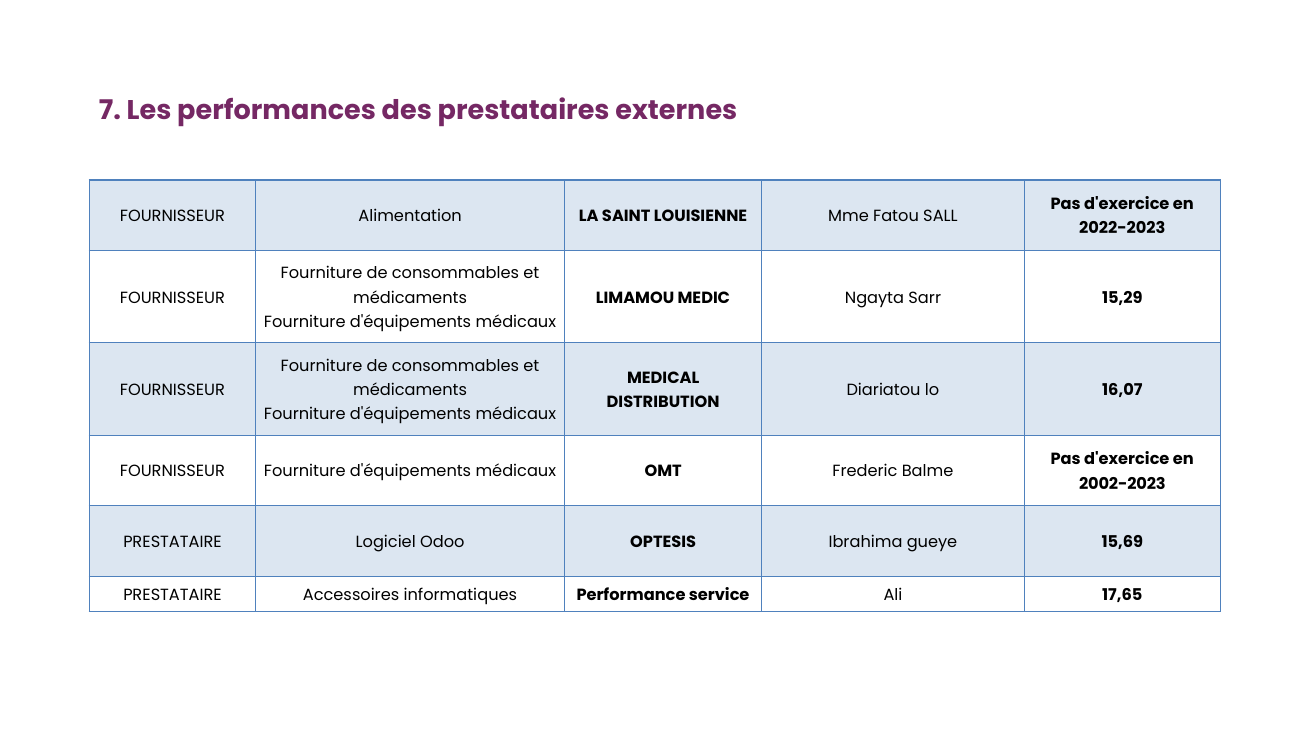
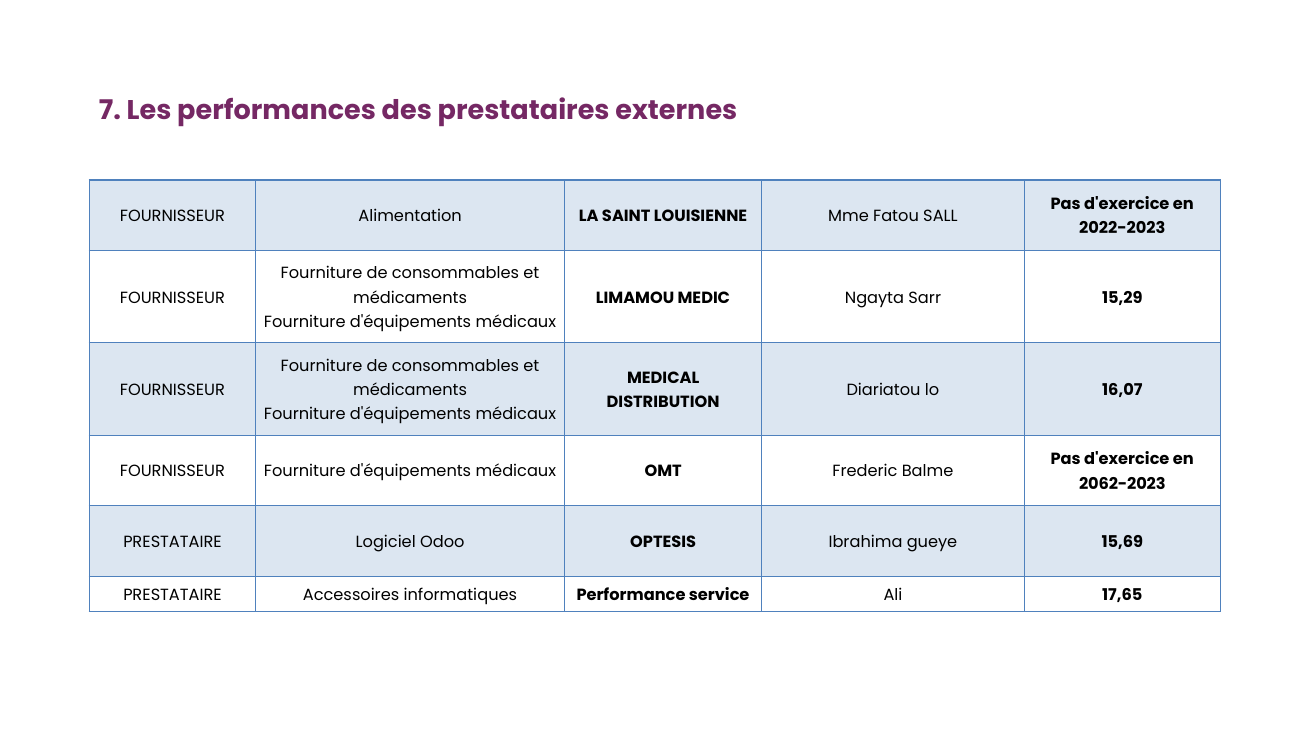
2002-2023: 2002-2023 -> 2062-2023
